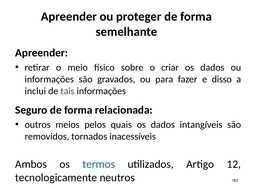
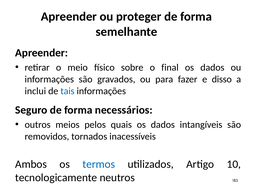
criar: criar -> final
tais colour: purple -> blue
relacionada: relacionada -> necessários
12: 12 -> 10
